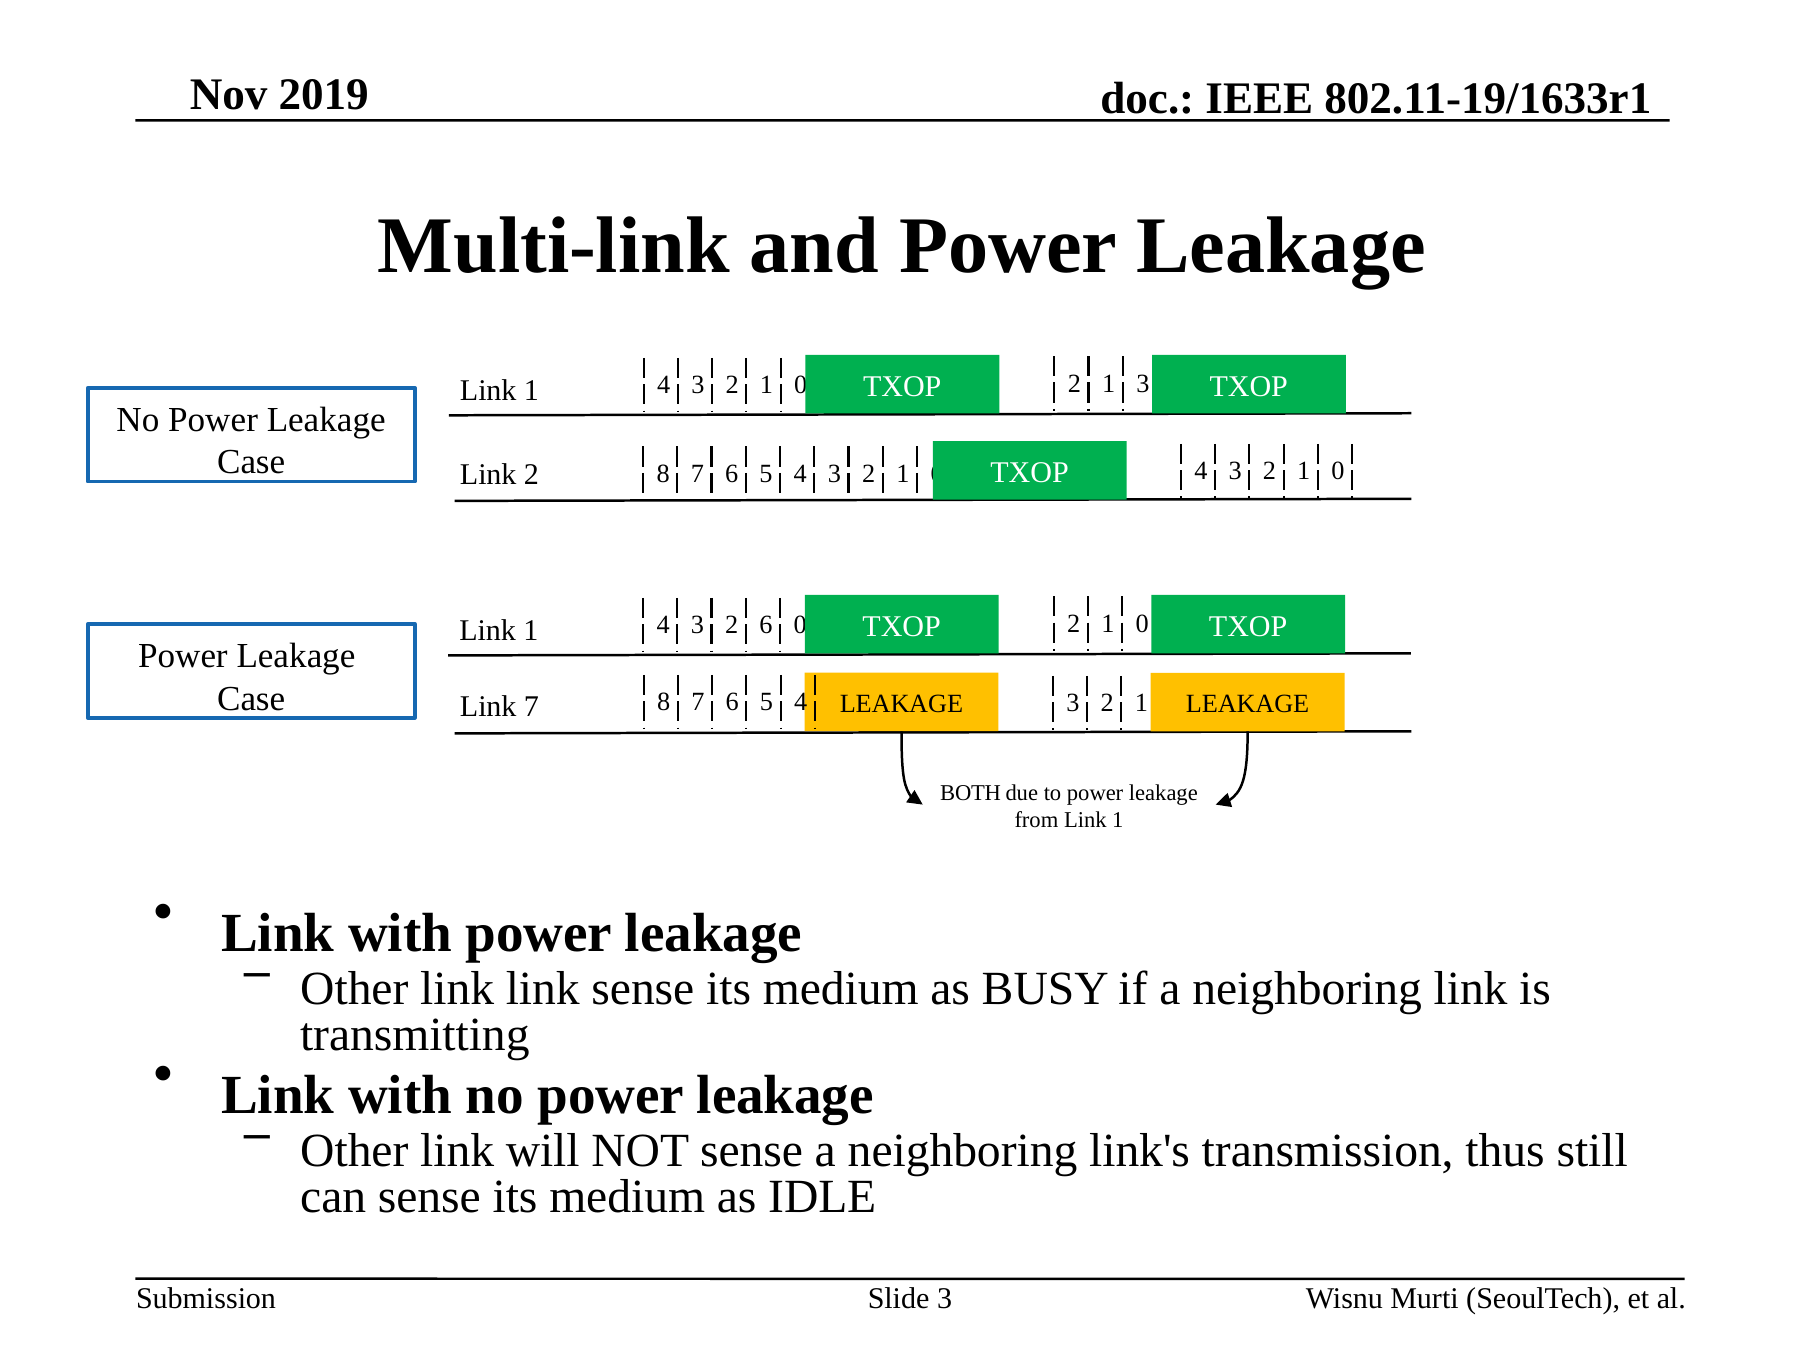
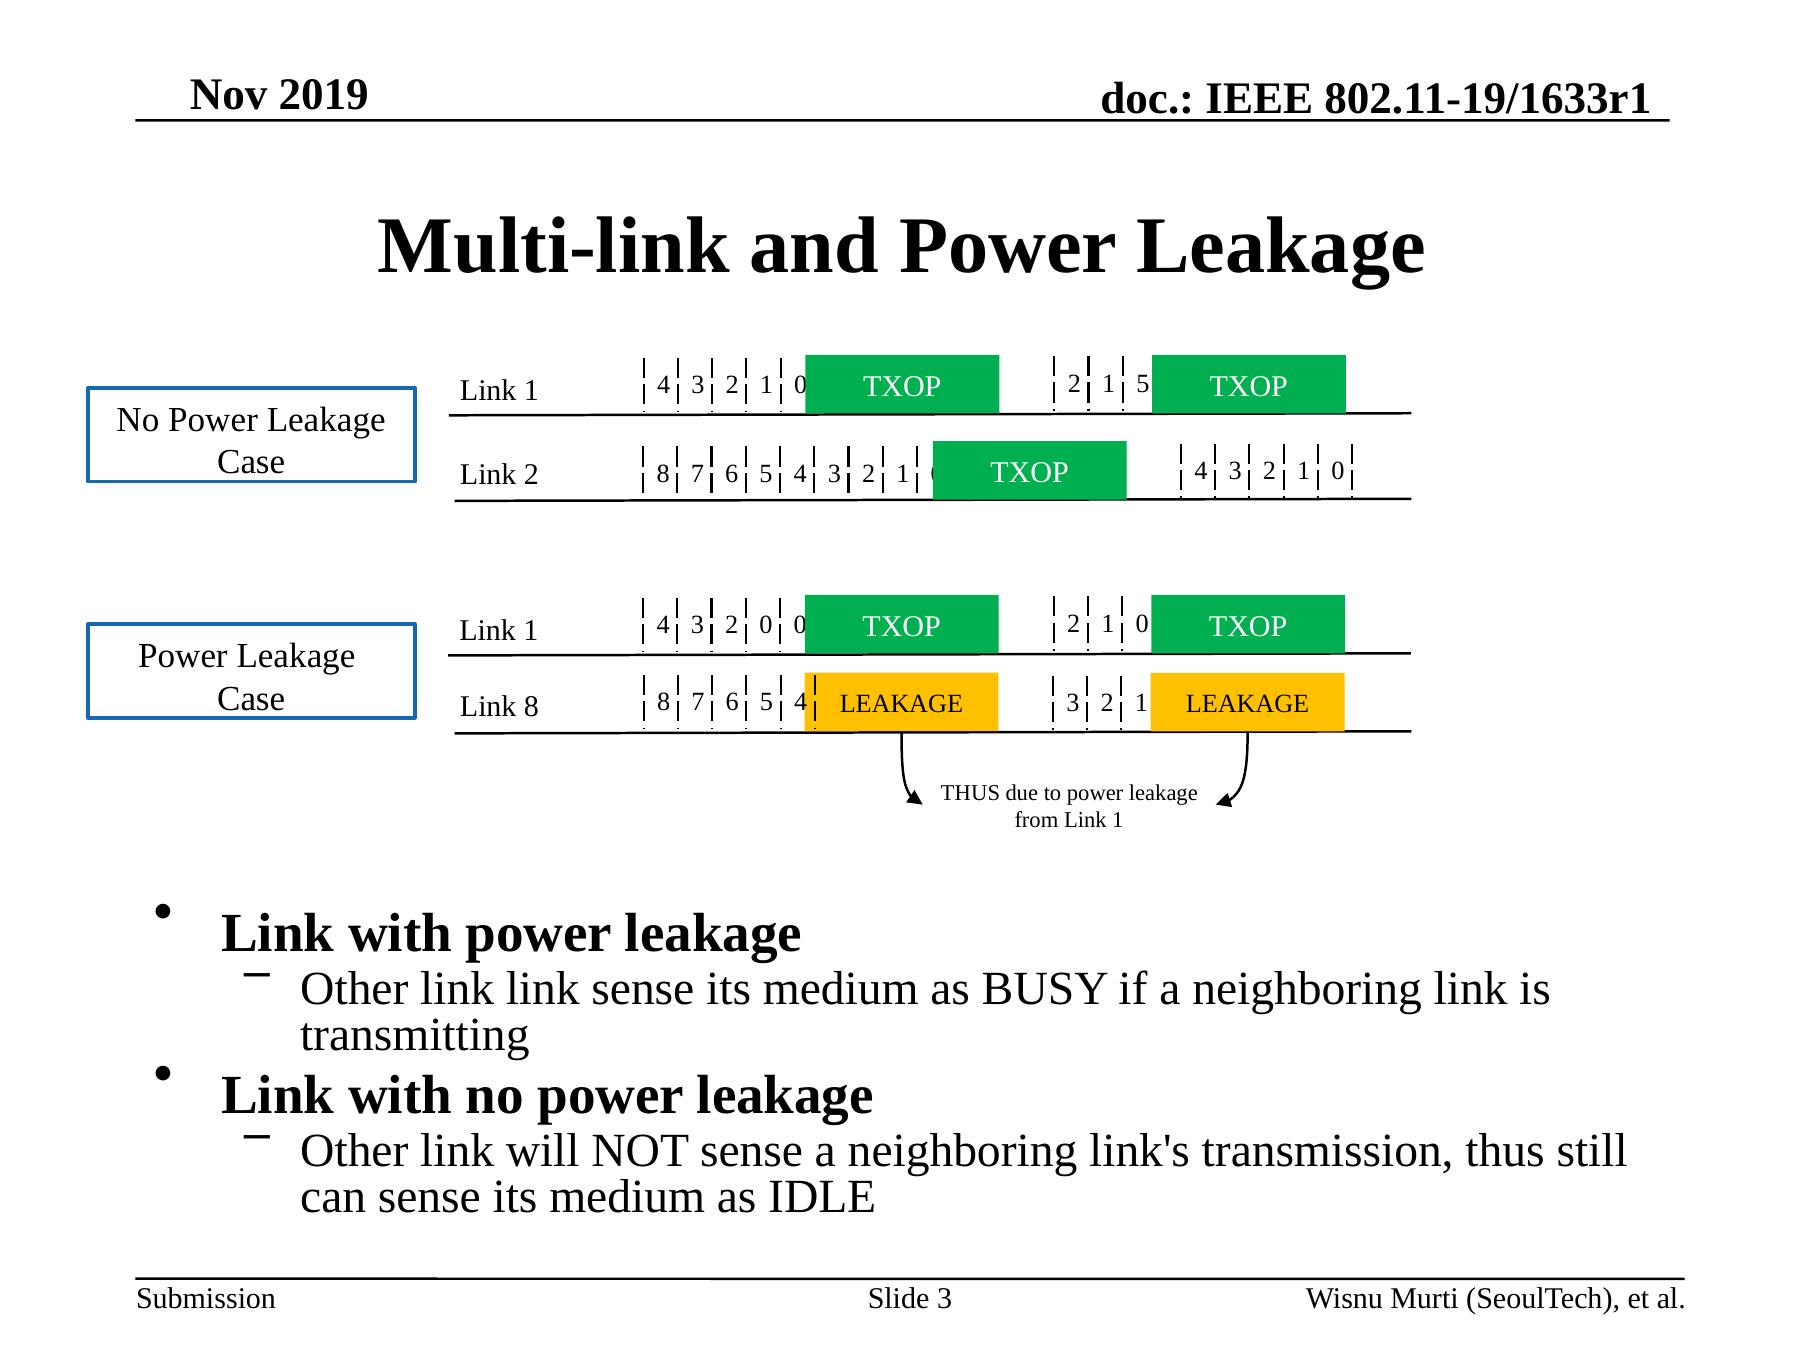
1 3: 3 -> 5
2 6: 6 -> 0
Link 7: 7 -> 8
BOTH at (971, 792): BOTH -> THUS
